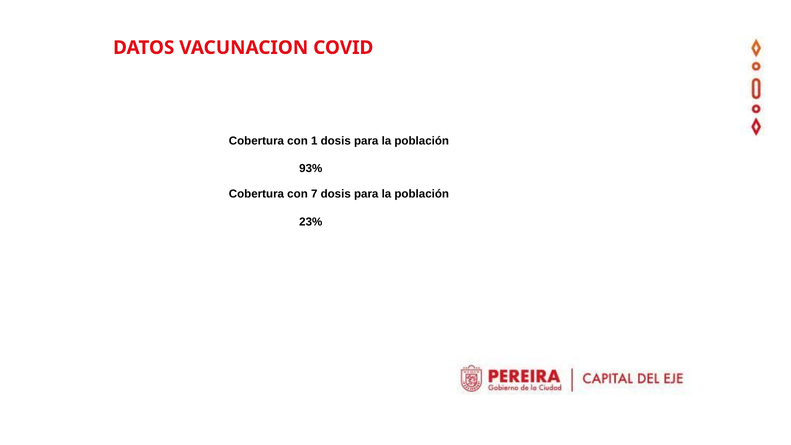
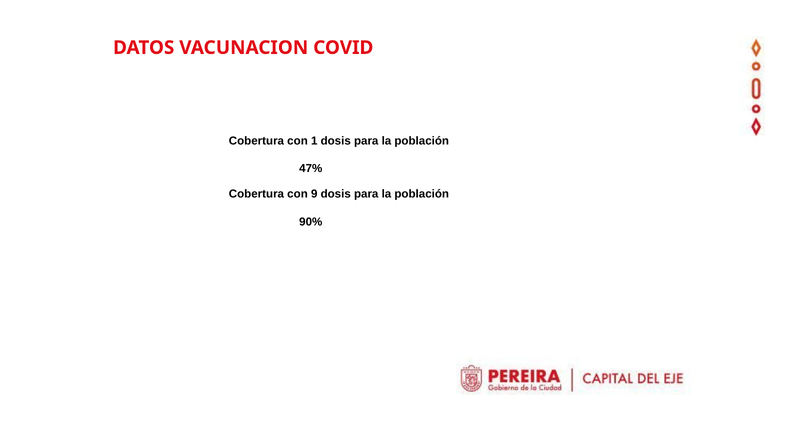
93%: 93% -> 47%
7: 7 -> 9
23%: 23% -> 90%
